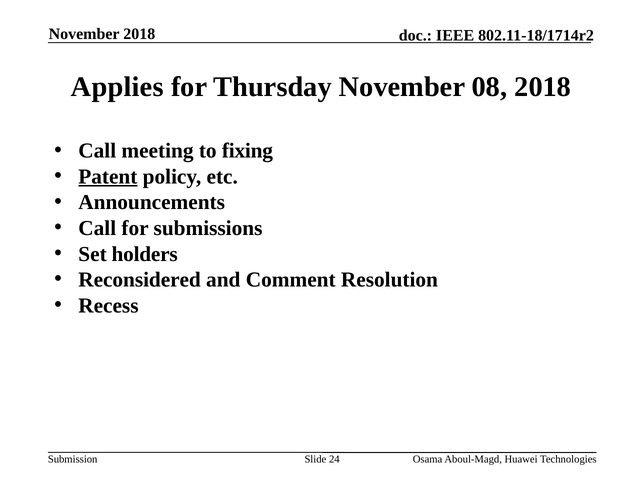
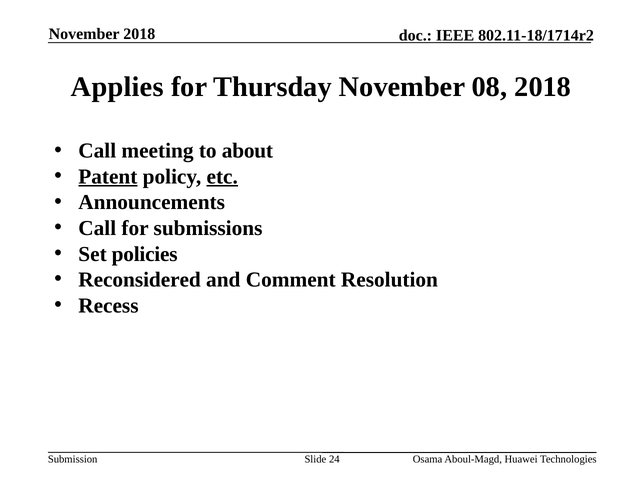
fixing: fixing -> about
etc underline: none -> present
holders: holders -> policies
